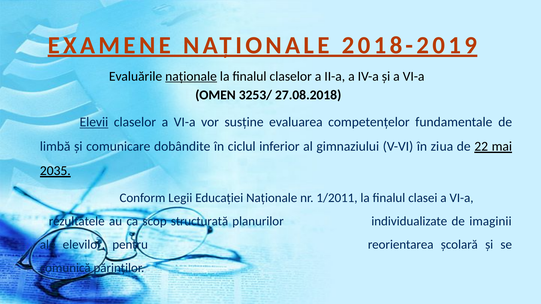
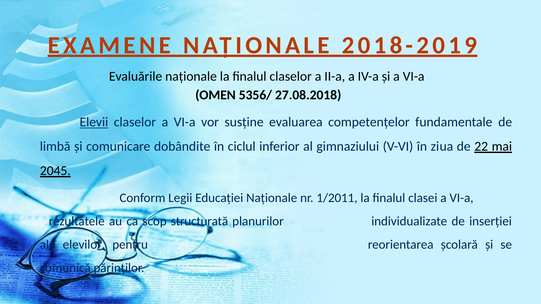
naționale at (191, 76) underline: present -> none
3253/: 3253/ -> 5356/
2035: 2035 -> 2045
imaginii: imaginii -> inserției
